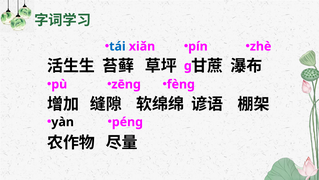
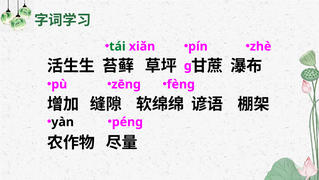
tái colour: blue -> green
